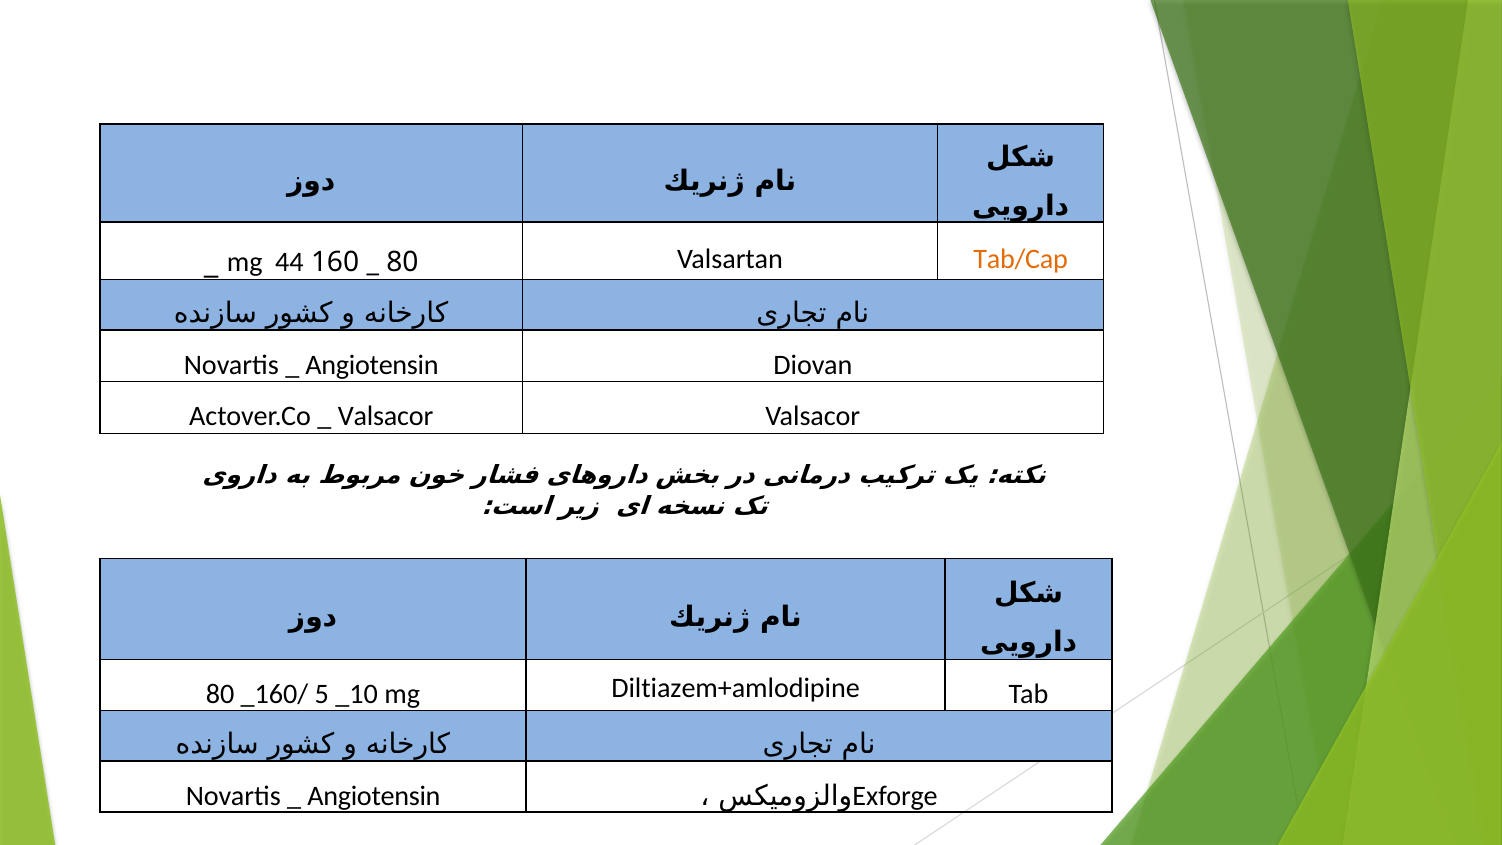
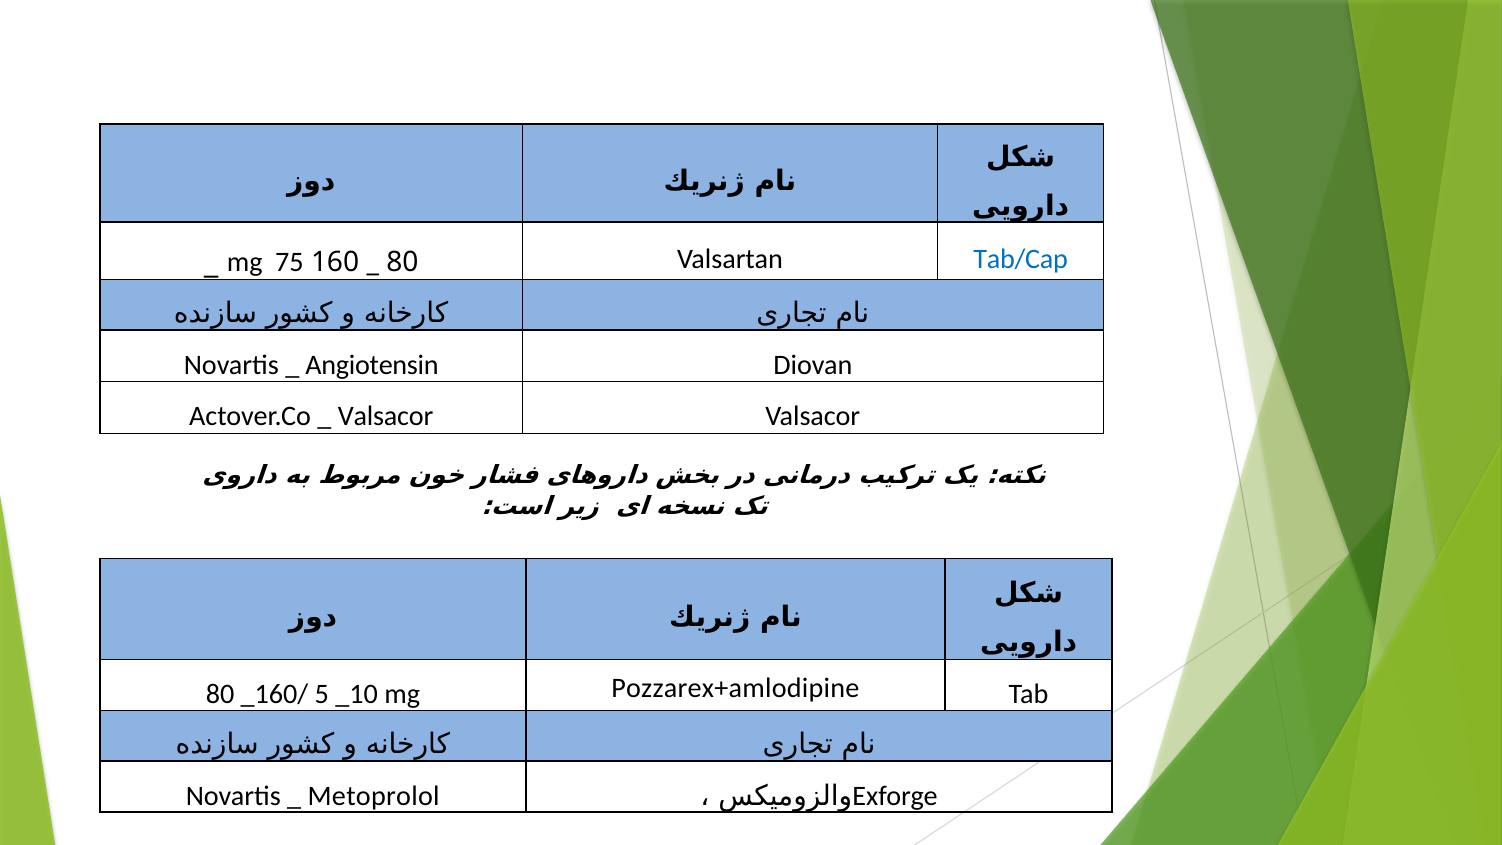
Tab/Cap colour: orange -> blue
44: 44 -> 75
Diltiazem+amlodipine: Diltiazem+amlodipine -> Pozzarex+amlodipine
Angiotensin at (374, 796): Angiotensin -> Metoprolol
